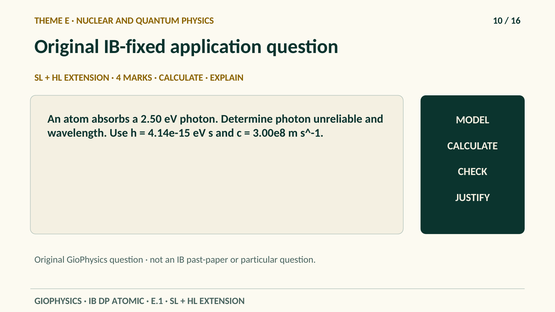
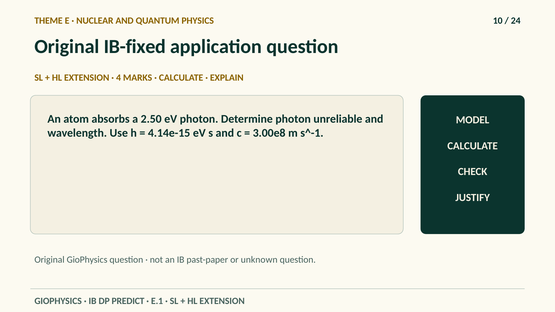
16: 16 -> 24
particular: particular -> unknown
ATOMIC: ATOMIC -> PREDICT
